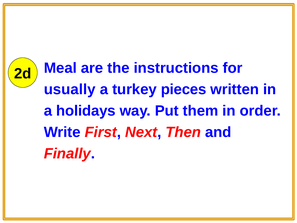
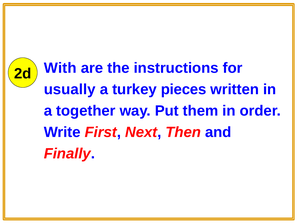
Meal: Meal -> With
holidays: holidays -> together
